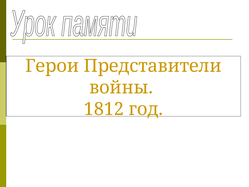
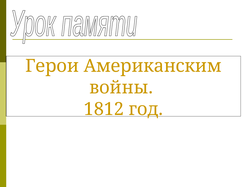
Представители: Представители -> Американским
